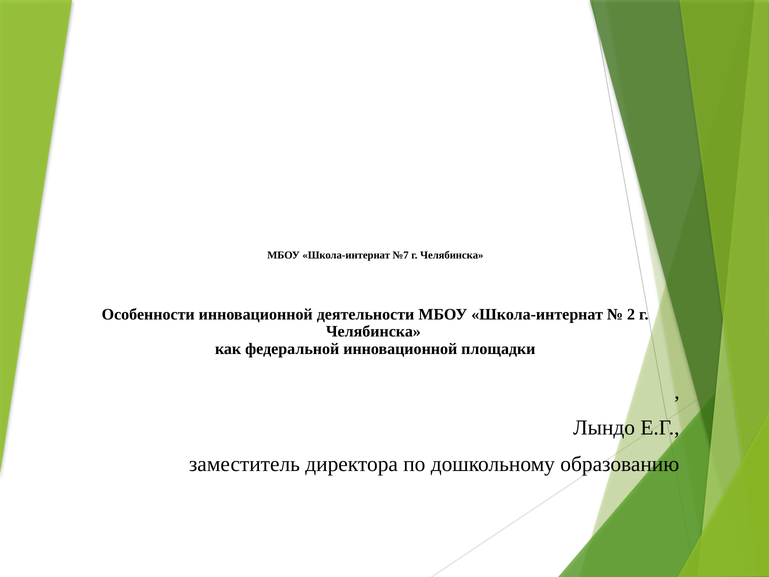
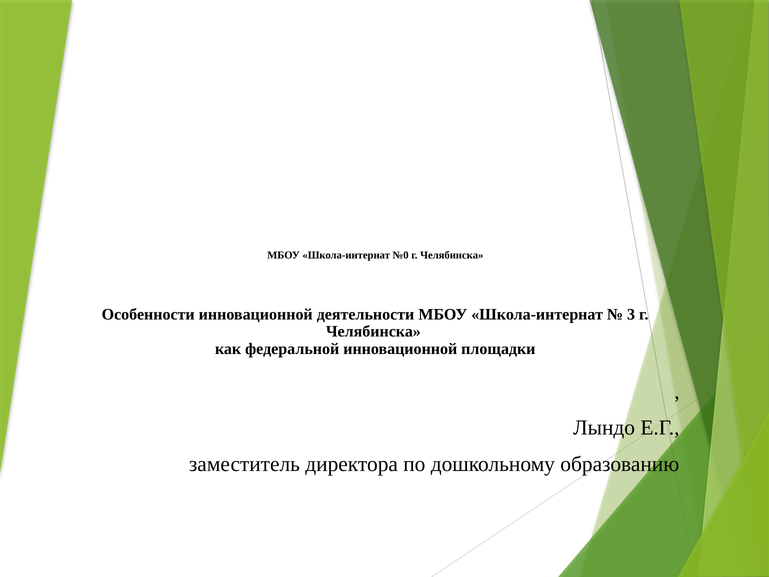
№7: №7 -> №0
2: 2 -> 3
